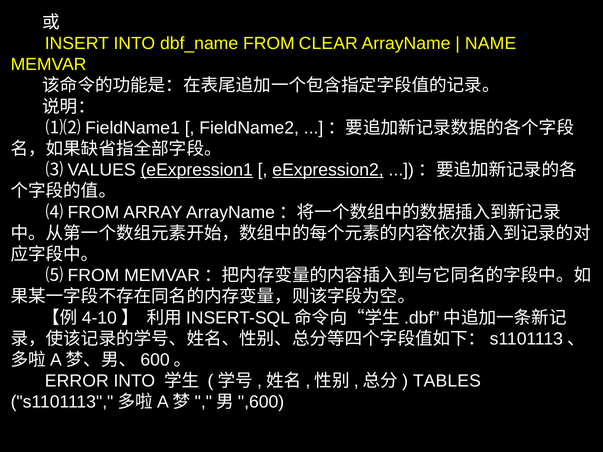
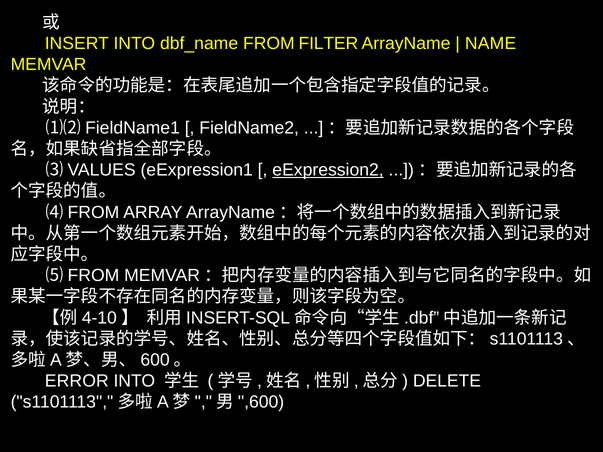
CLEAR: CLEAR -> FILTER
eExpression1 underline: present -> none
TABLES: TABLES -> DELETE
